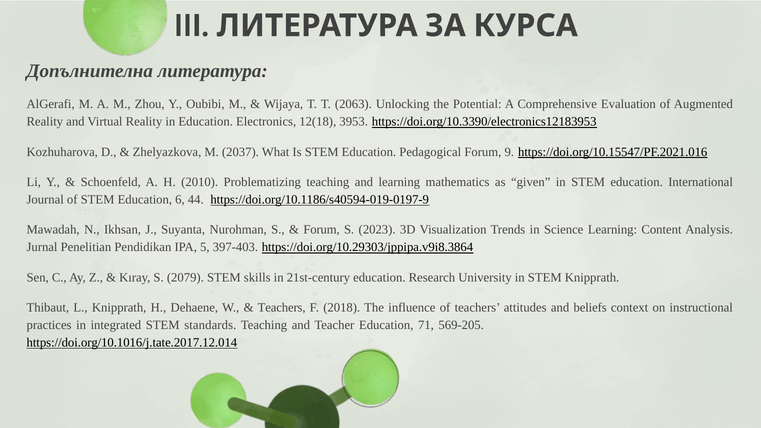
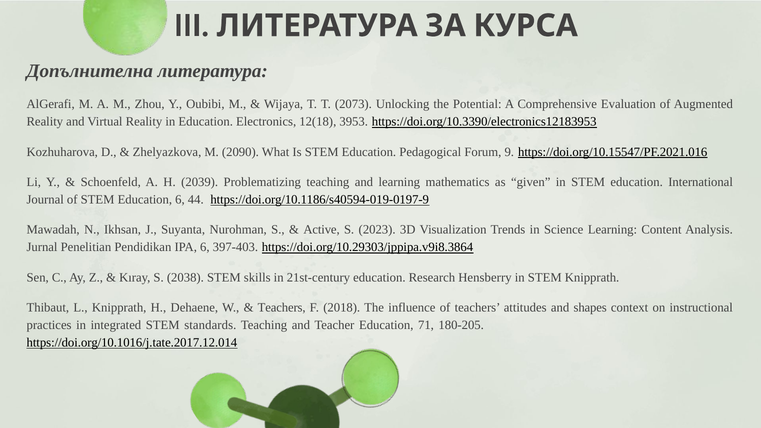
2063: 2063 -> 2073
2037: 2037 -> 2090
2010: 2010 -> 2039
Forum at (322, 230): Forum -> Active
IPA 5: 5 -> 6
2079: 2079 -> 2038
University: University -> Hensberry
beliefs: beliefs -> shapes
569-205: 569-205 -> 180-205
